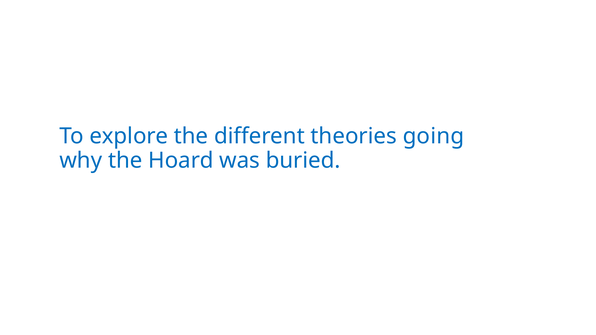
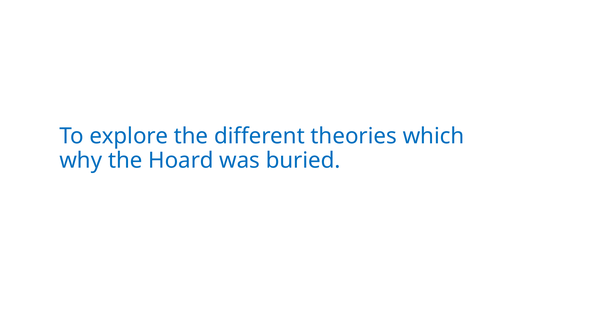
going: going -> which
